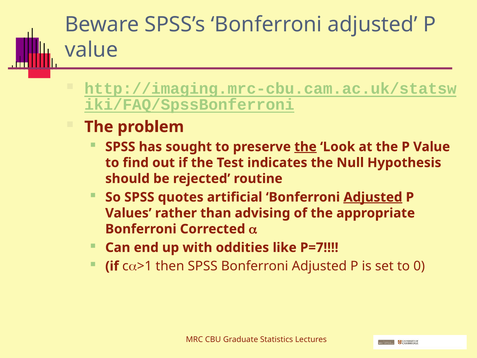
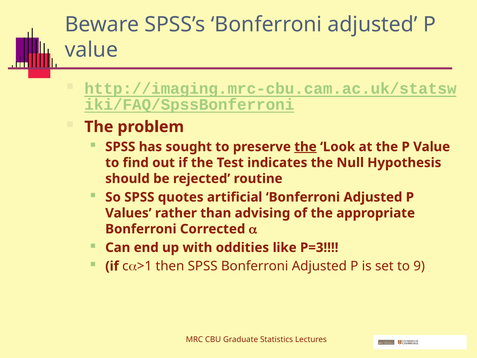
Adjusted at (373, 197) underline: present -> none
P=7: P=7 -> P=3
0: 0 -> 9
